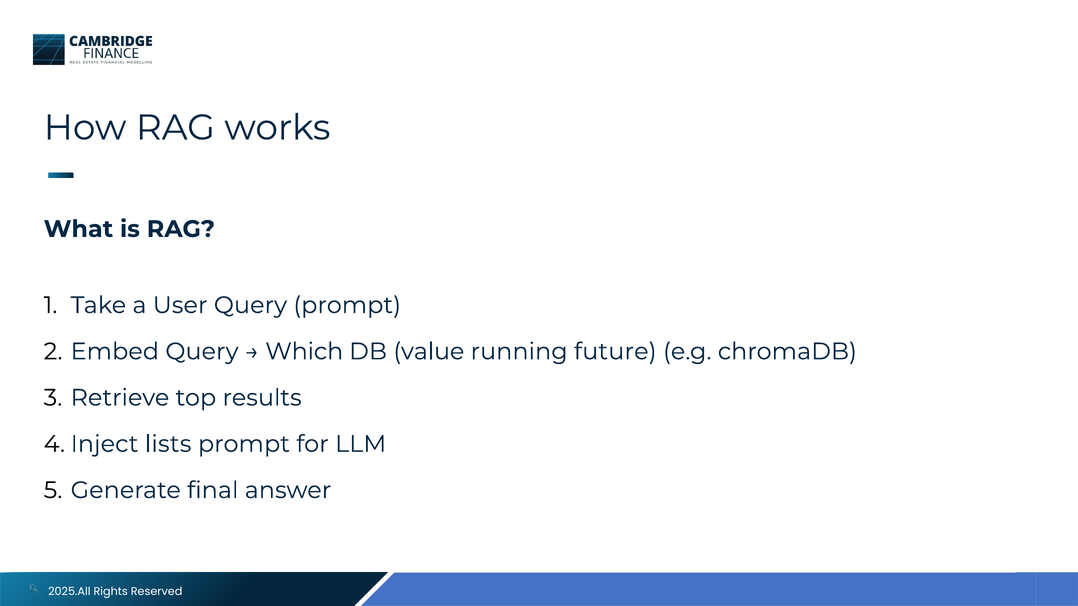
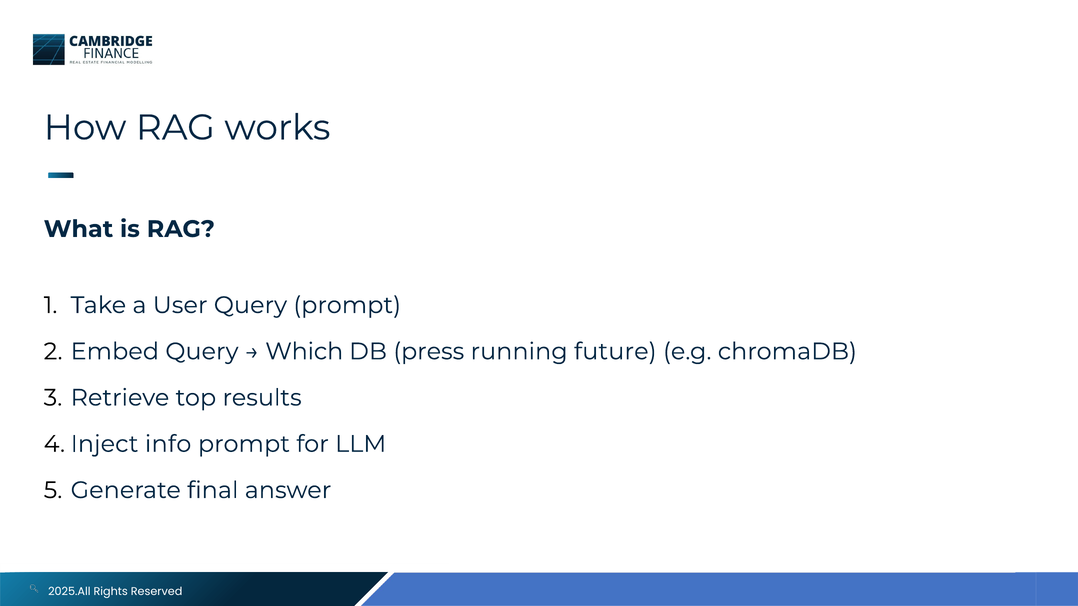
value: value -> press
lists: lists -> info
